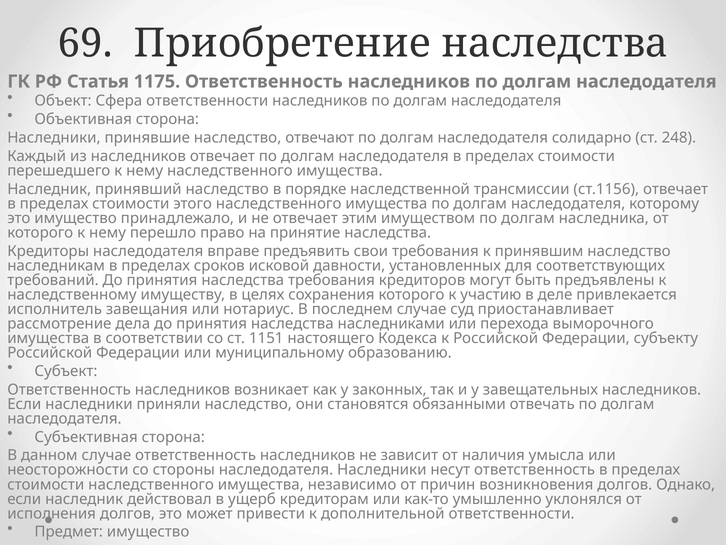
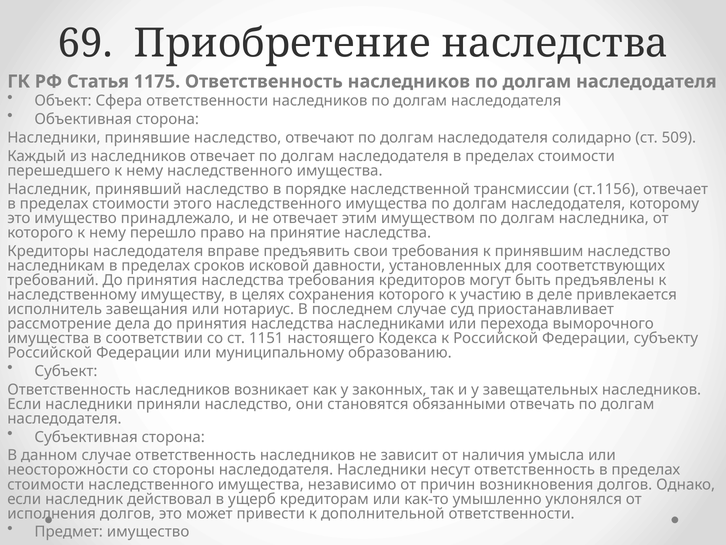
248: 248 -> 509
